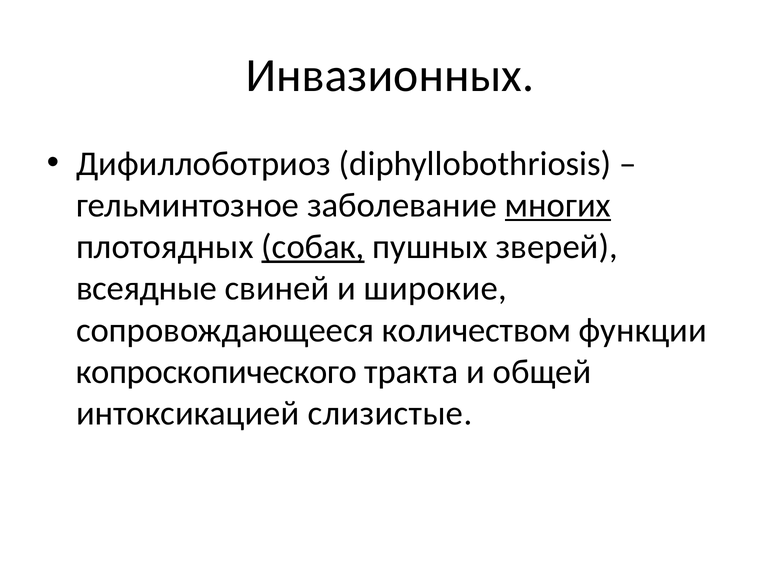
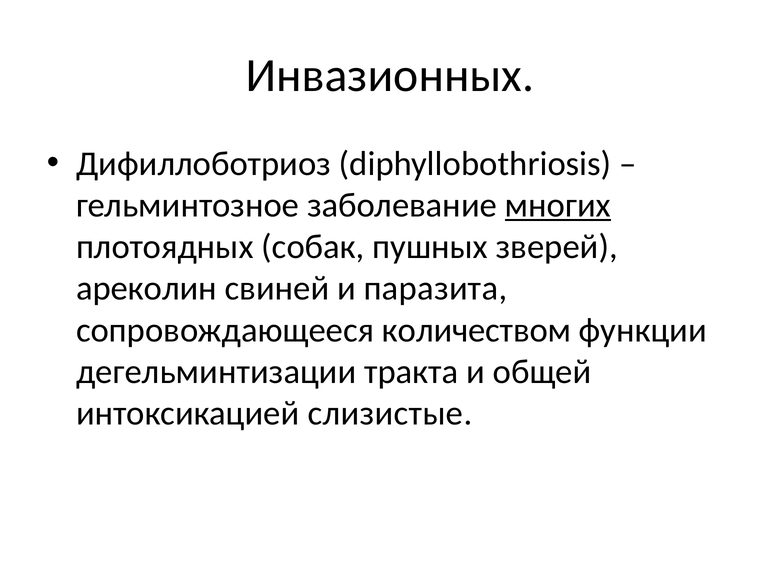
собак underline: present -> none
всеядные: всеядные -> ареколин
широкие: широкие -> паразита
копроскопического: копроскопического -> дегельминтизации
